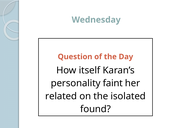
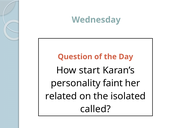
itself: itself -> start
found: found -> called
